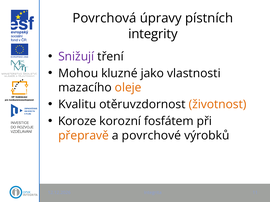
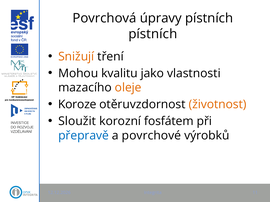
integrity at (153, 34): integrity -> pístních
Snižují colour: purple -> orange
kluzné: kluzné -> kvalitu
Kvalitu: Kvalitu -> Koroze
Koroze: Koroze -> Sloužit
přepravě colour: orange -> blue
